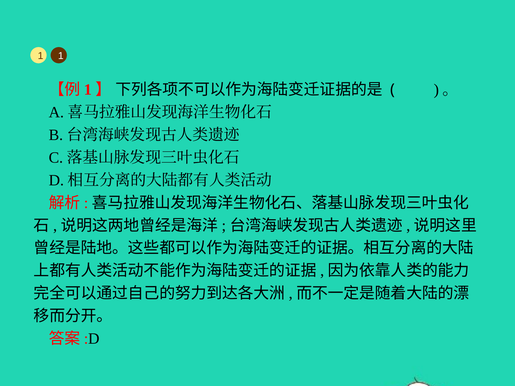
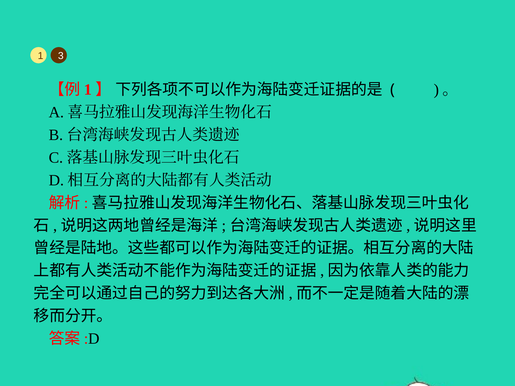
1 1: 1 -> 3
